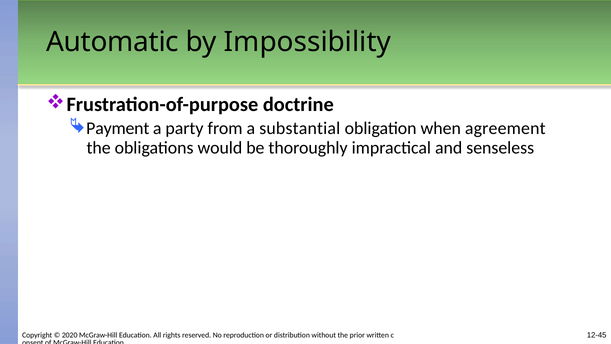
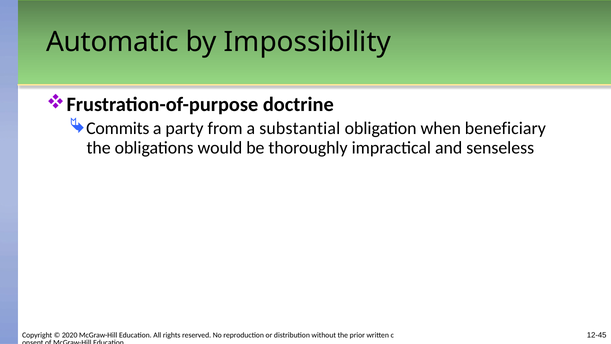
Payment: Payment -> Commits
agreement: agreement -> beneficiary
